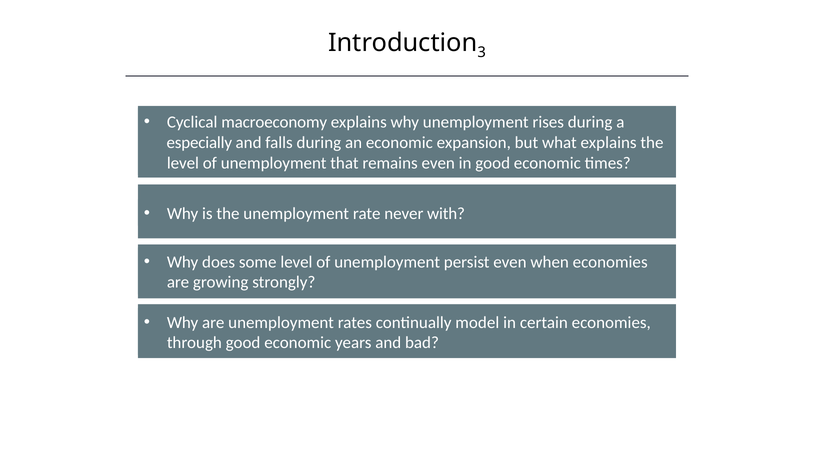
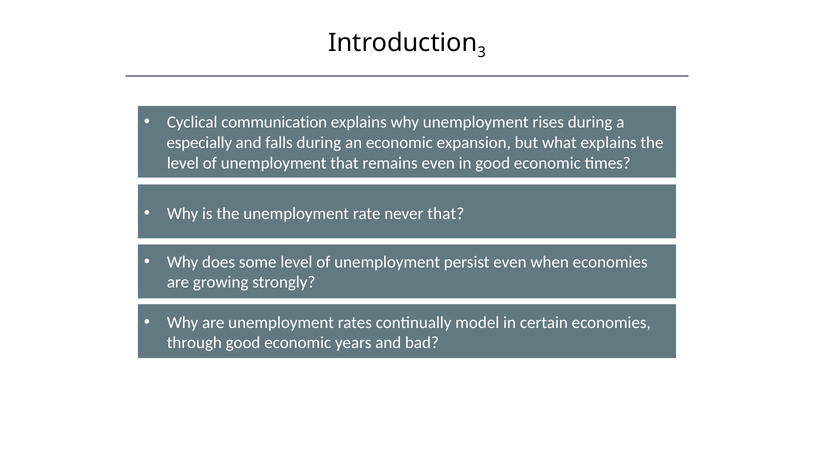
macroeconomy: macroeconomy -> communication
never with: with -> that
